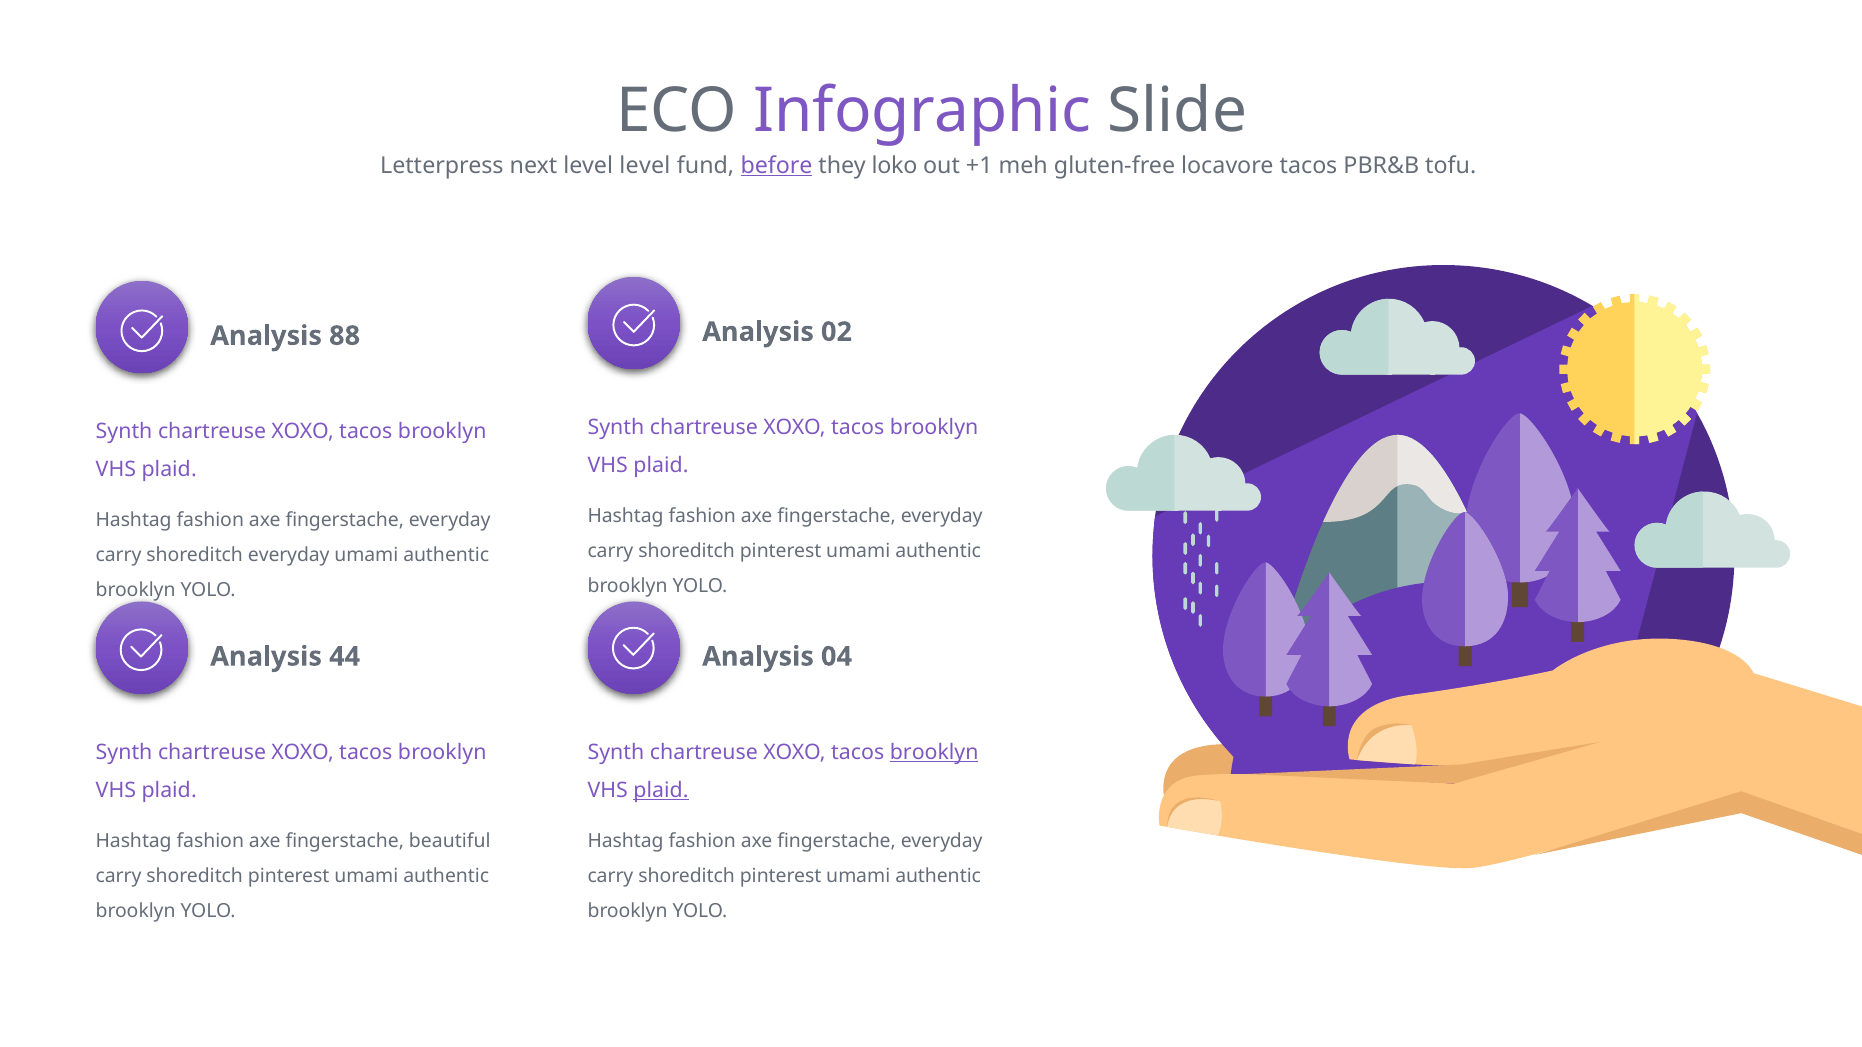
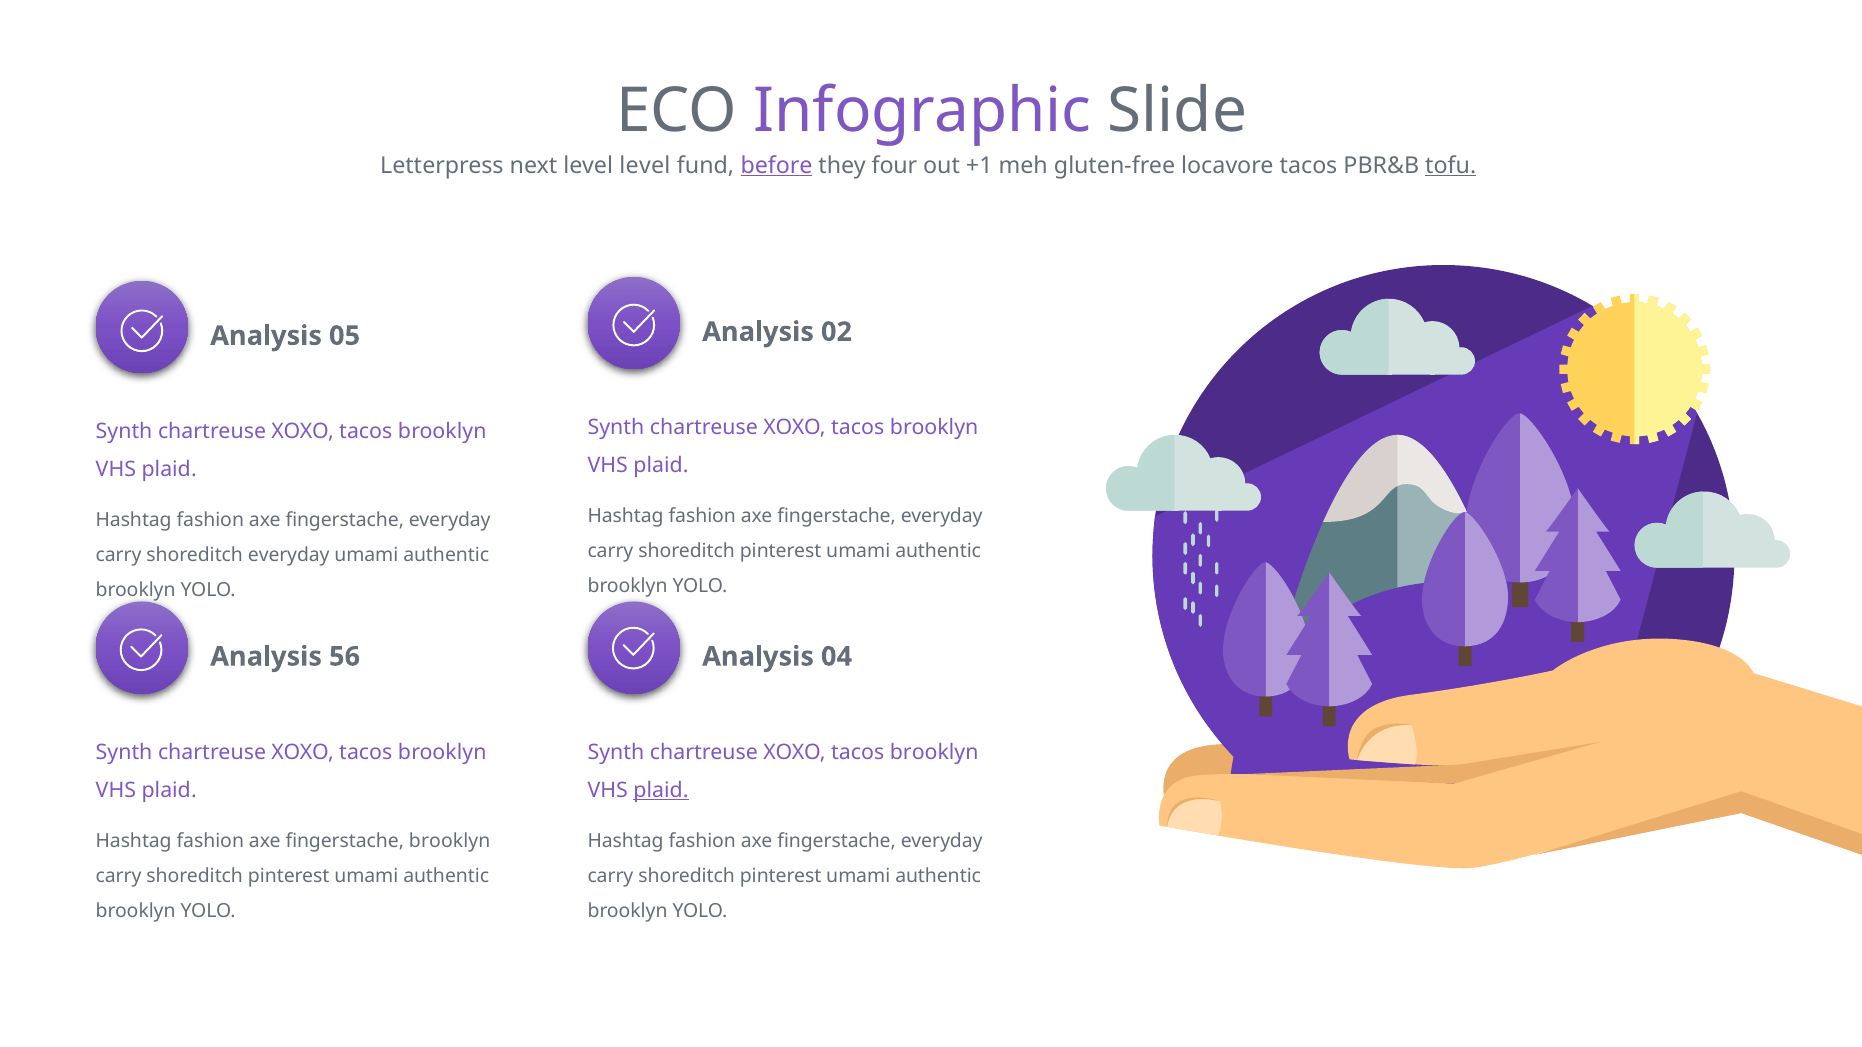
loko: loko -> four
tofu underline: none -> present
88: 88 -> 05
44: 44 -> 56
brooklyn at (934, 752) underline: present -> none
fingerstache beautiful: beautiful -> brooklyn
